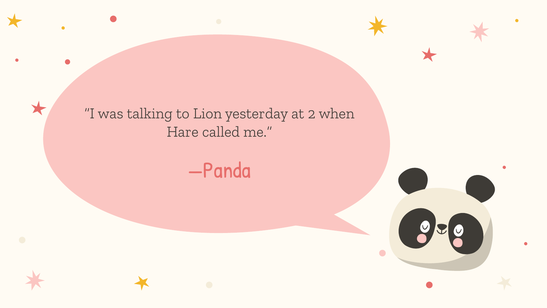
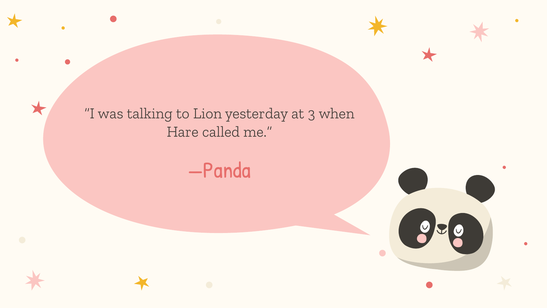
2: 2 -> 3
